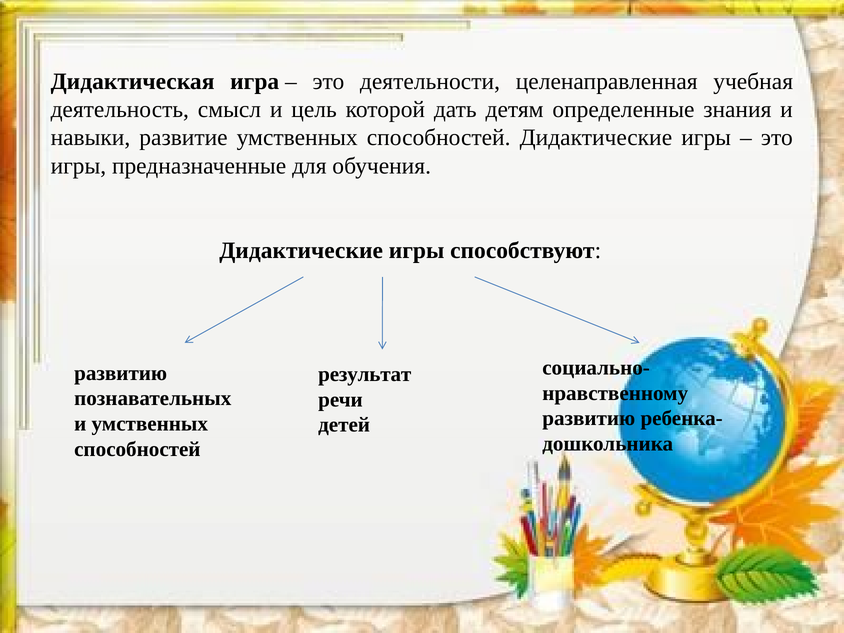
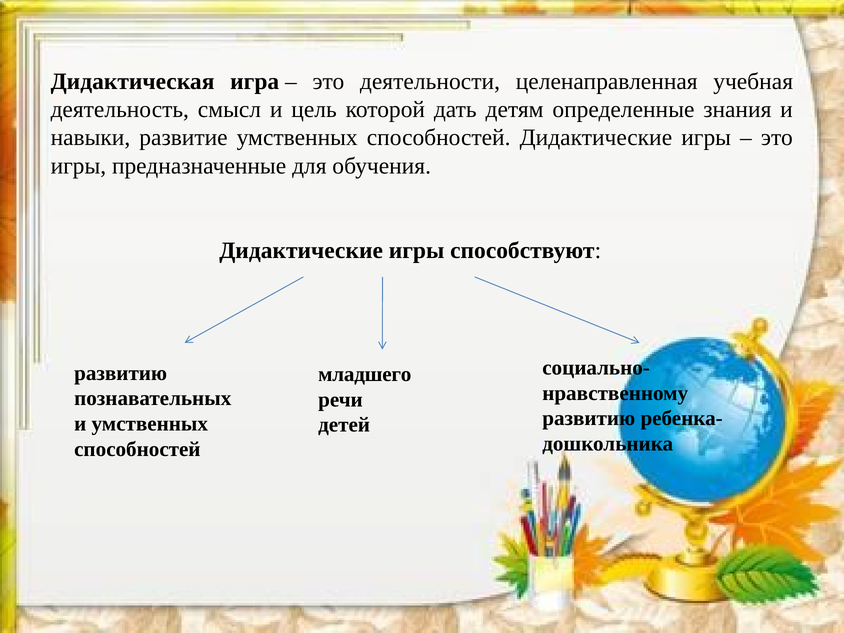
результат: результат -> младшего
